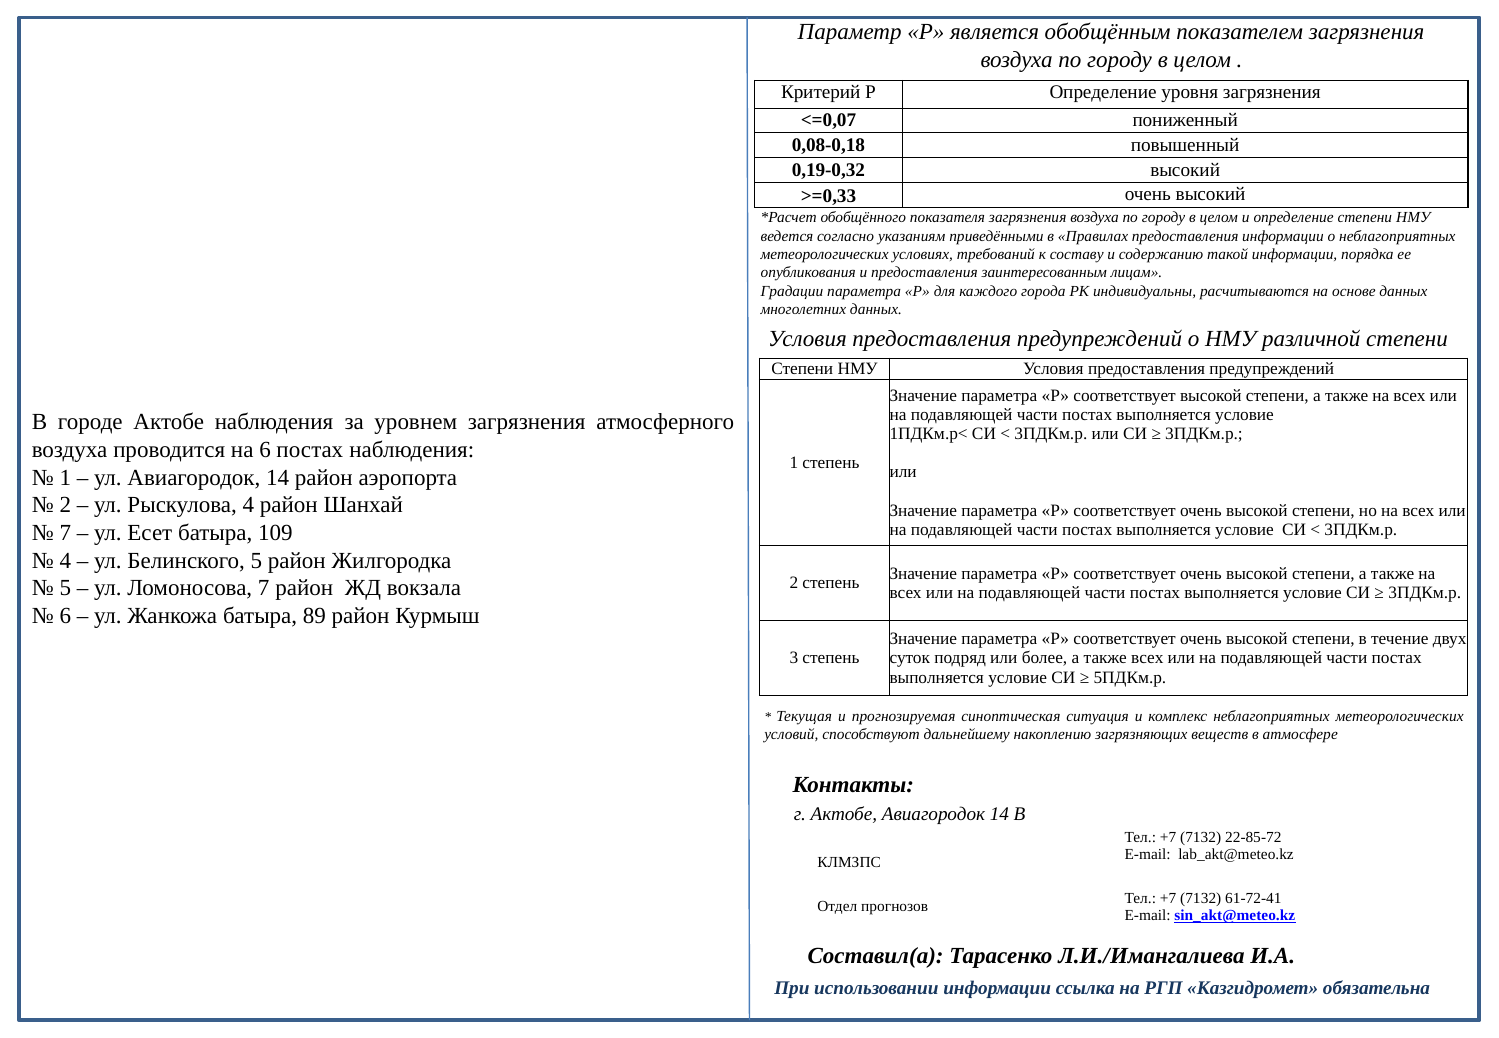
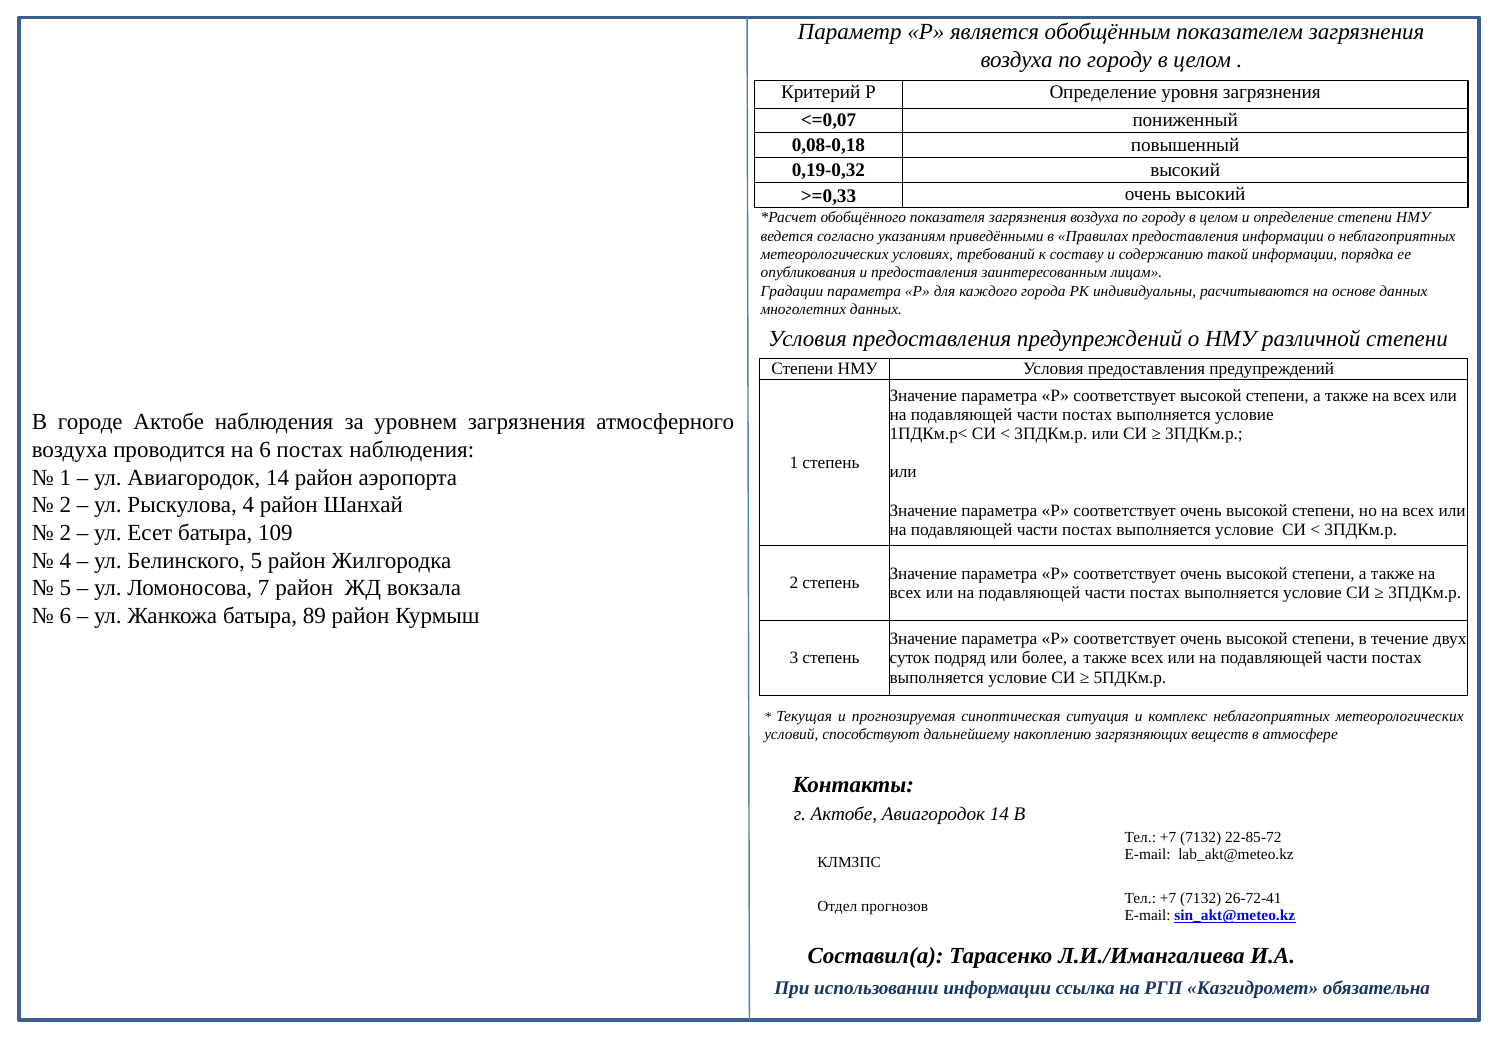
7 at (65, 533): 7 -> 2
61-72-41: 61-72-41 -> 26-72-41
